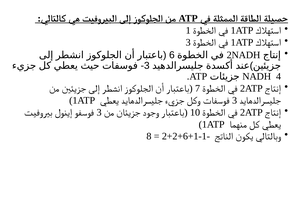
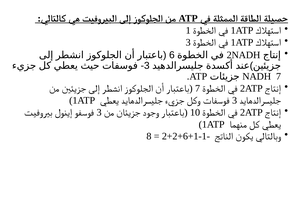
NADH 4: 4 -> 7
